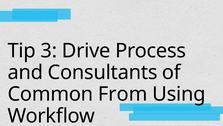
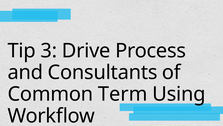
From: From -> Term
